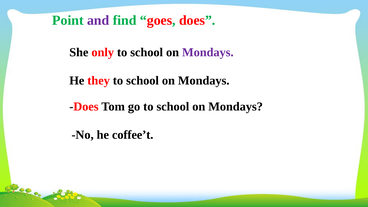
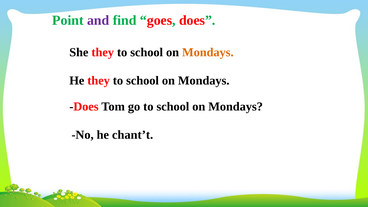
She only: only -> they
Mondays at (208, 52) colour: purple -> orange
coffee’t: coffee’t -> chant’t
